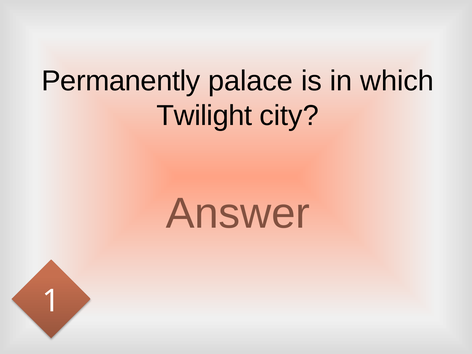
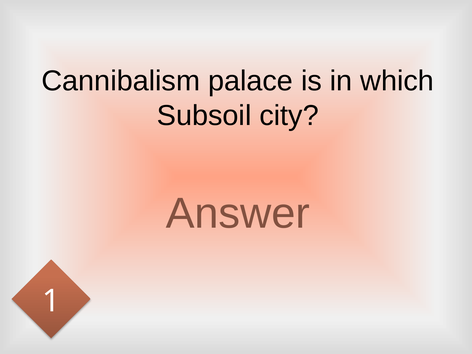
Permanently: Permanently -> Cannibalism
Twilight: Twilight -> Subsoil
